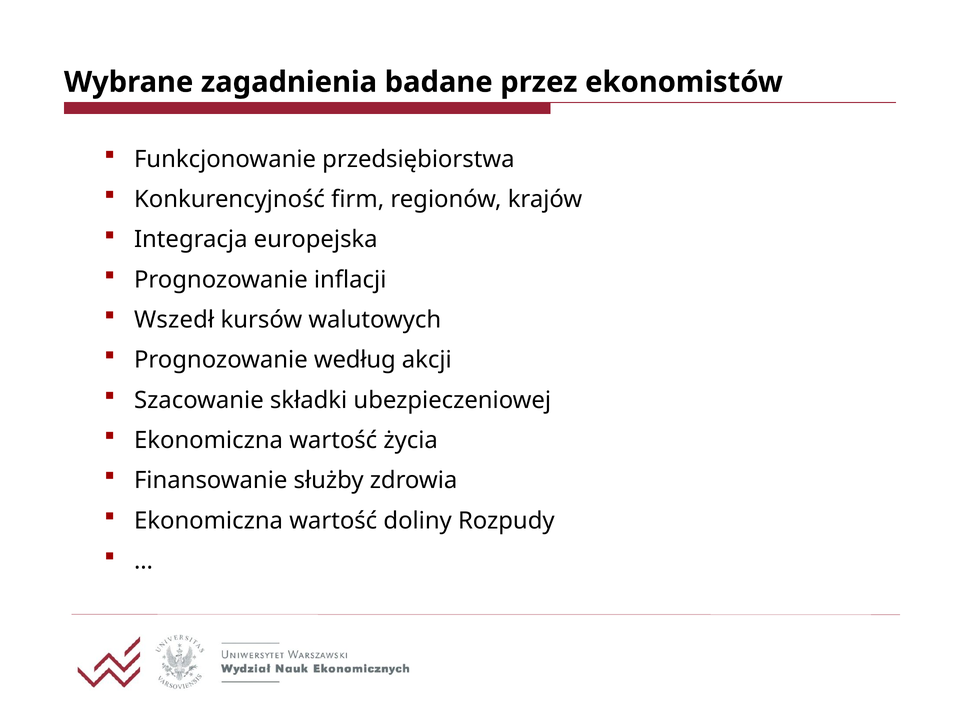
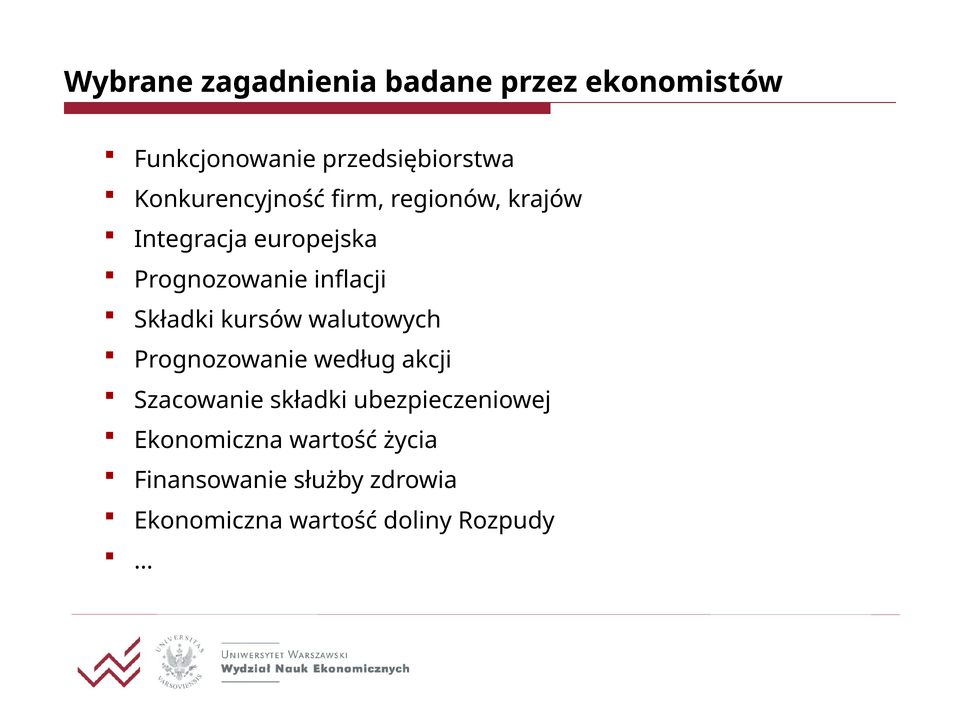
Wszedł at (174, 320): Wszedł -> Składki
